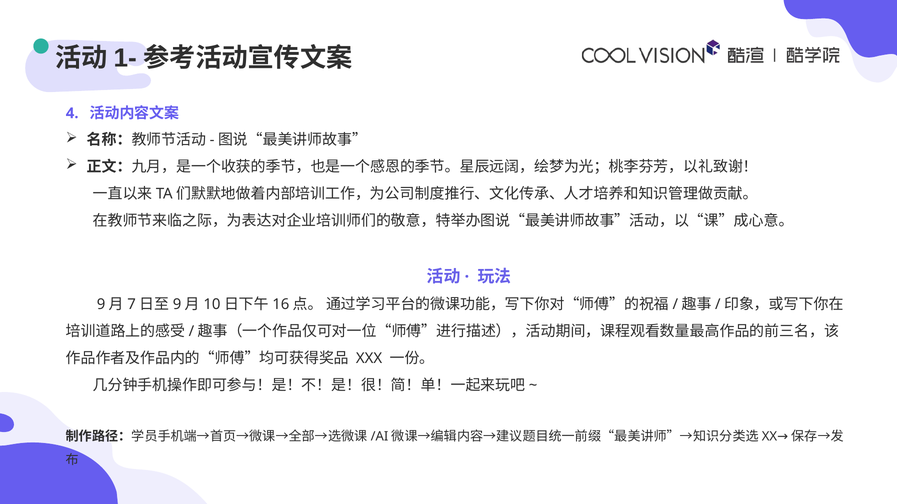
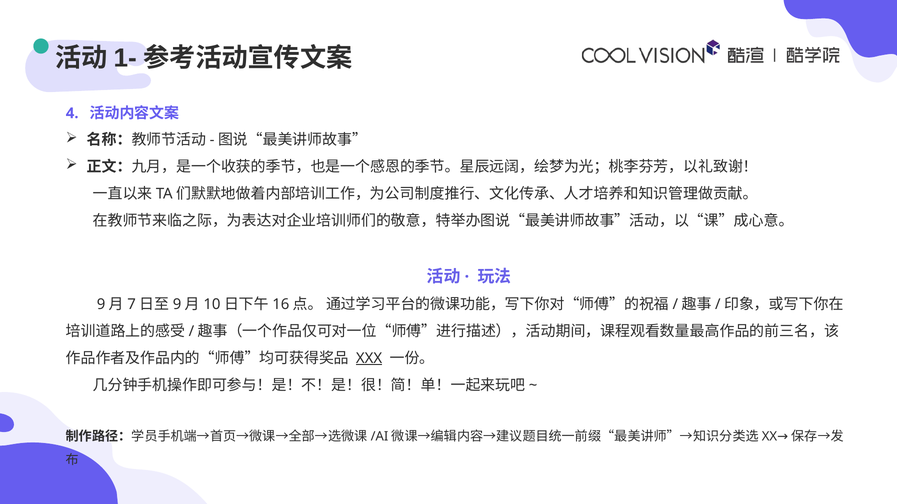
XXX underline: none -> present
